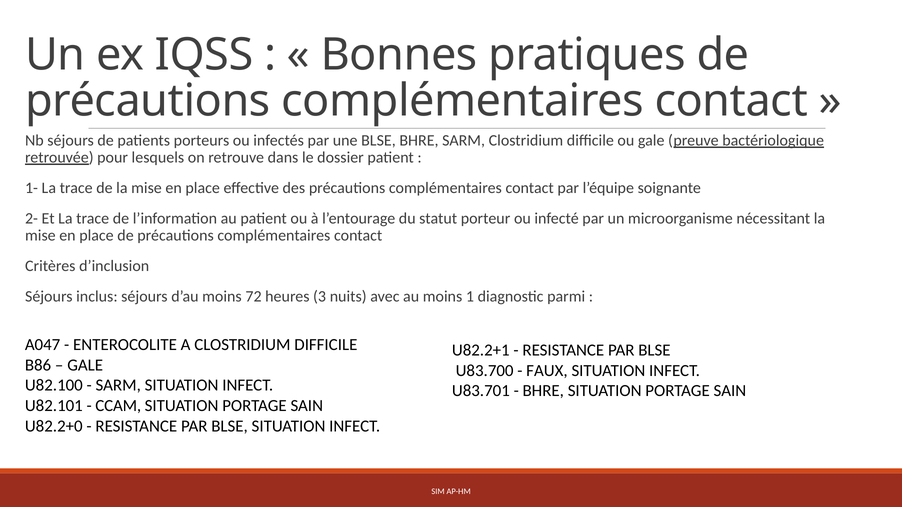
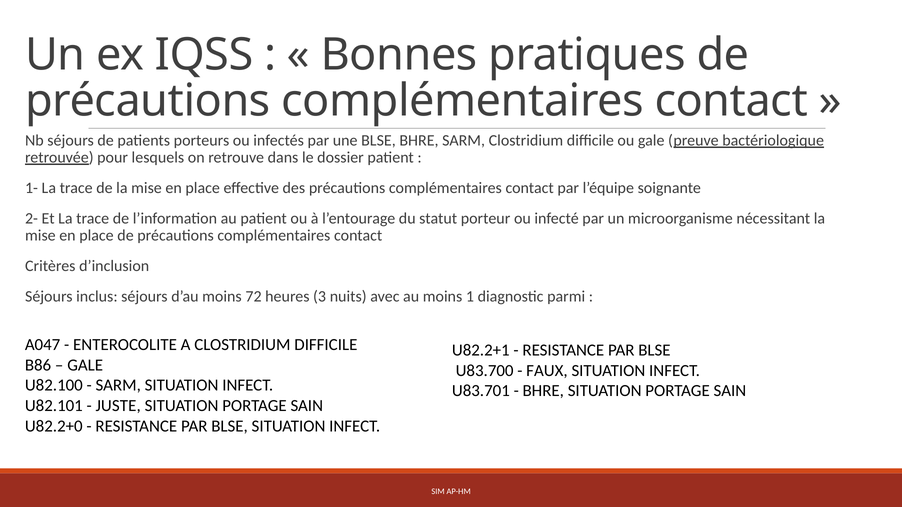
CCAM: CCAM -> JUSTE
